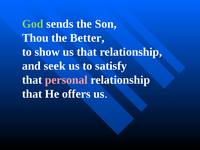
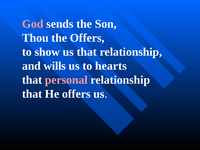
God colour: light green -> pink
the Better: Better -> Offers
seek: seek -> wills
satisfy: satisfy -> hearts
